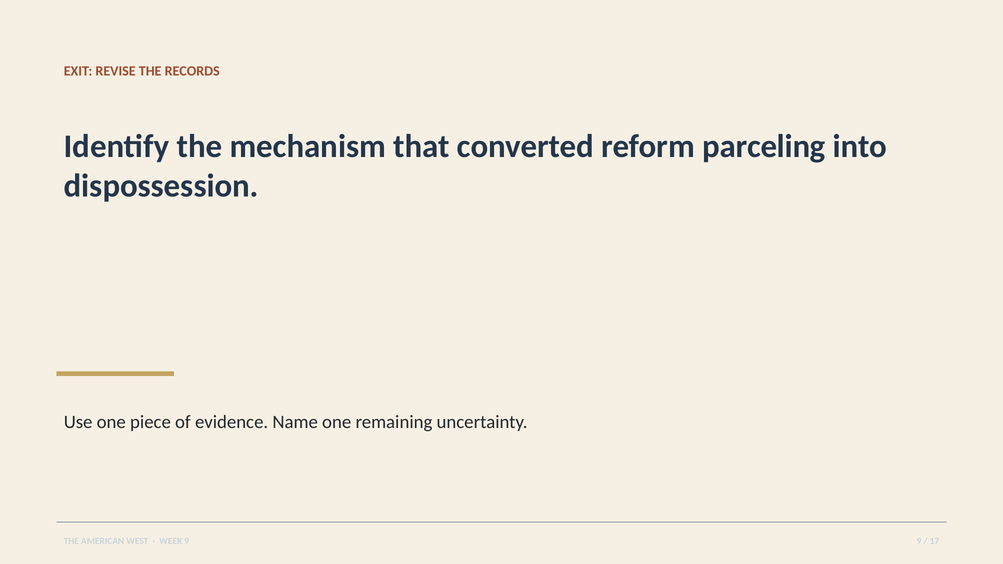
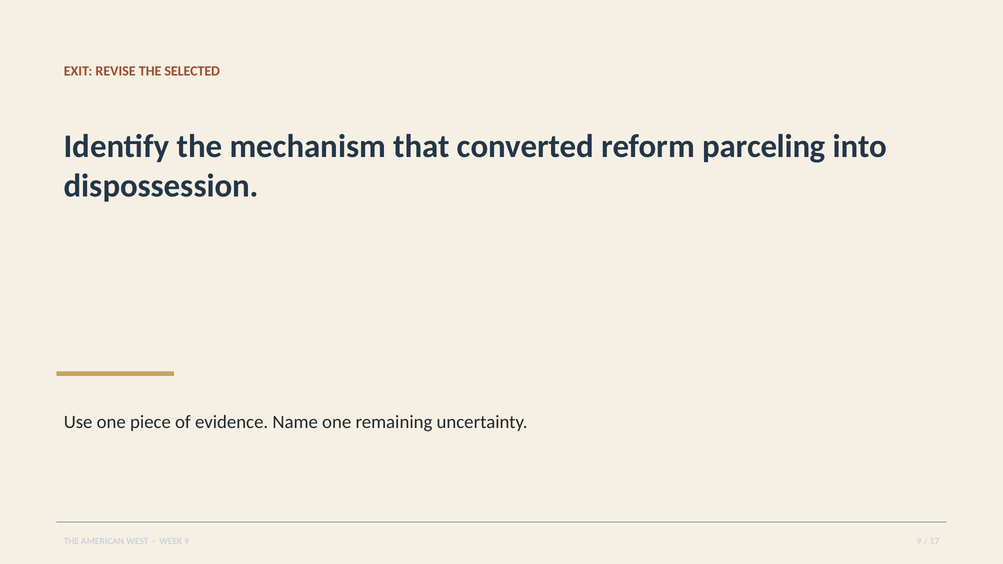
RECORDS: RECORDS -> SELECTED
